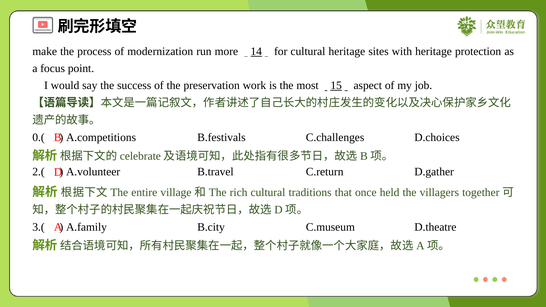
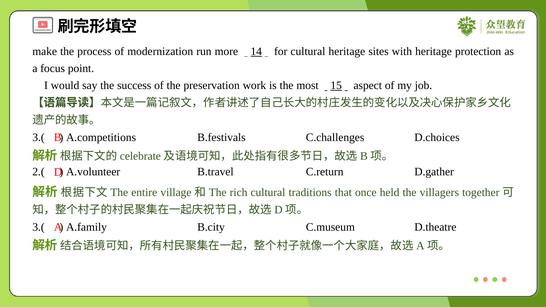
0.( at (38, 137): 0.( -> 3.(
